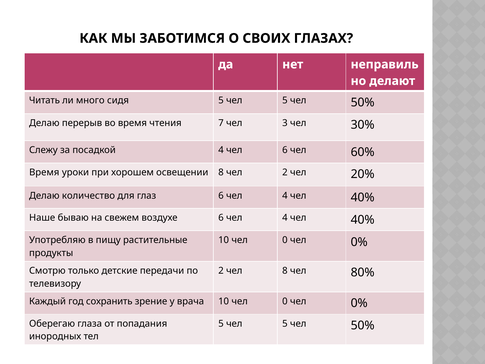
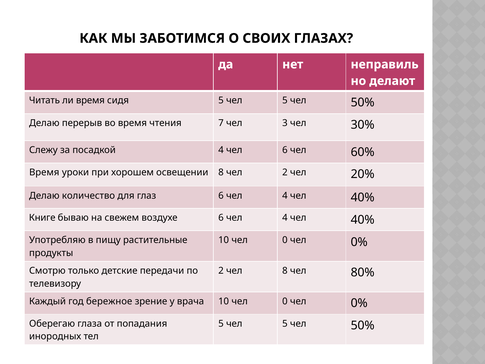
ли много: много -> время
Наше: Наше -> Книге
сохранить: сохранить -> бережное
